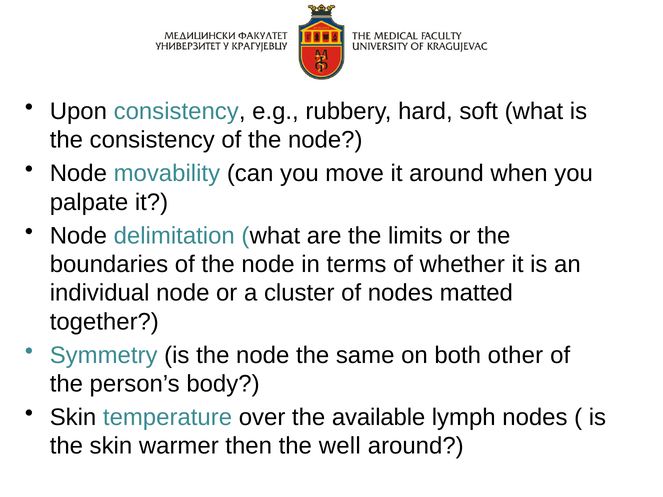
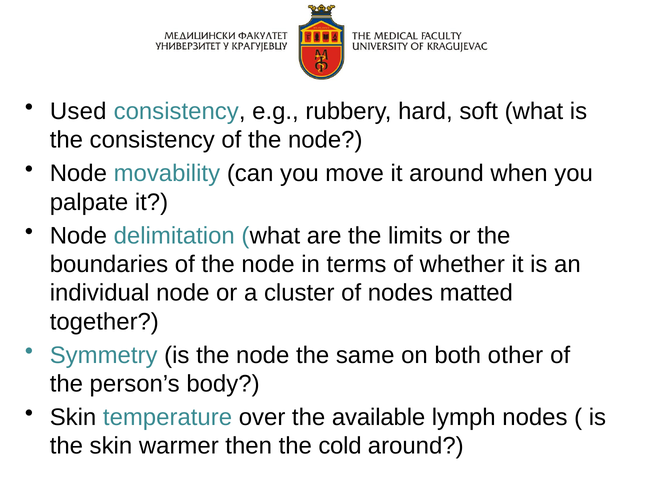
Upon: Upon -> Used
well: well -> cold
